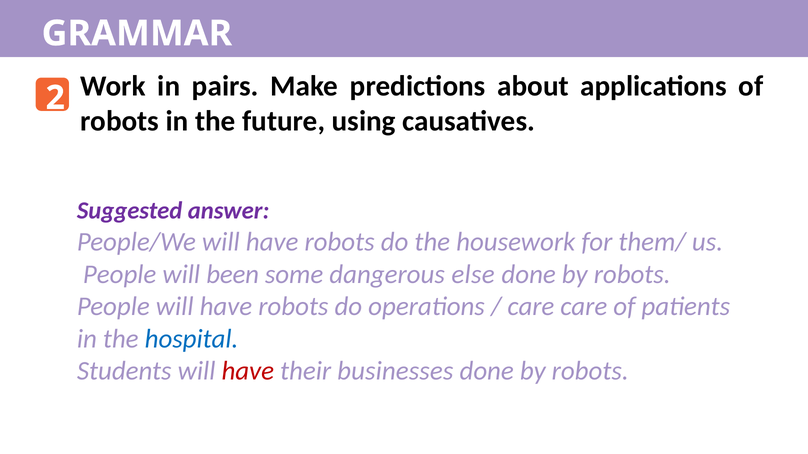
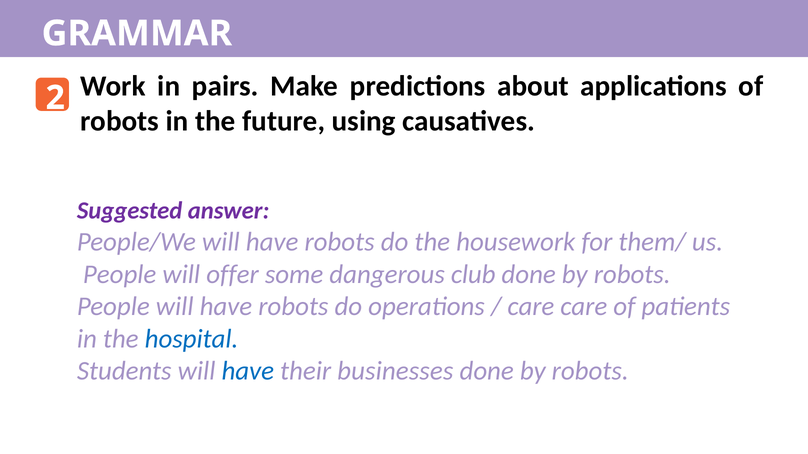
been: been -> offer
else: else -> club
have at (248, 371) colour: red -> blue
